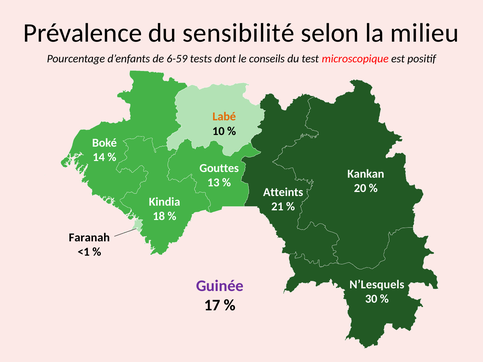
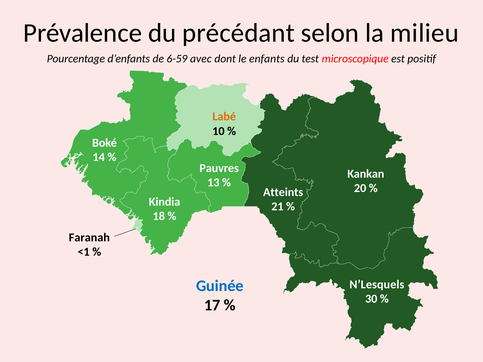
sensibilité: sensibilité -> précédant
tests: tests -> avec
conseils: conseils -> enfants
Gouttes: Gouttes -> Pauvres
Guinée colour: purple -> blue
